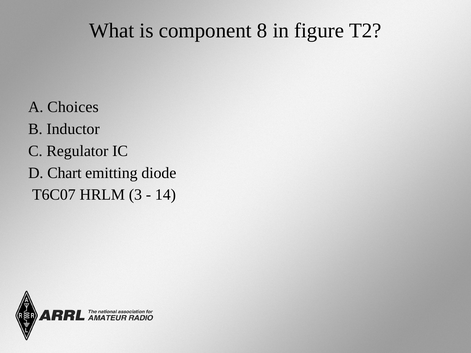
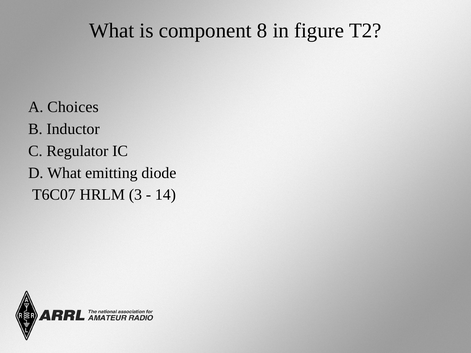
D Chart: Chart -> What
